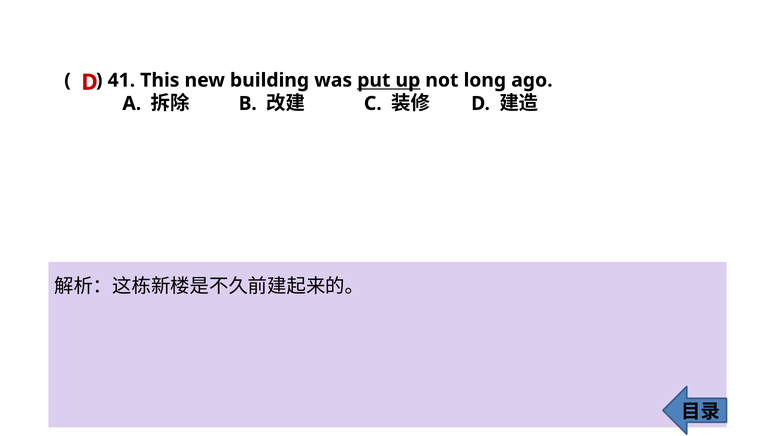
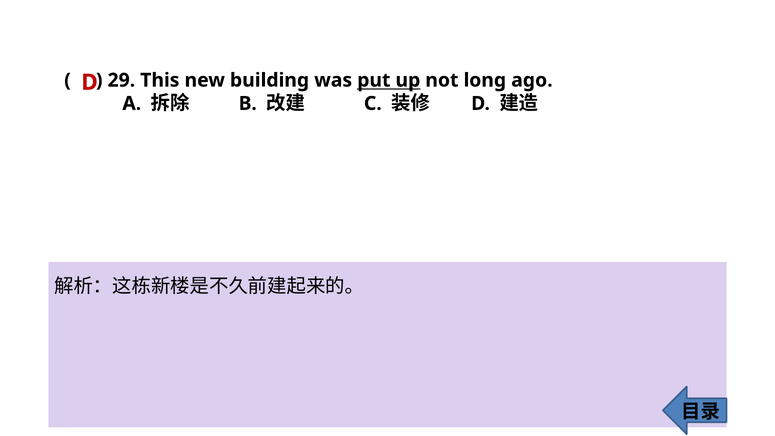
41: 41 -> 29
